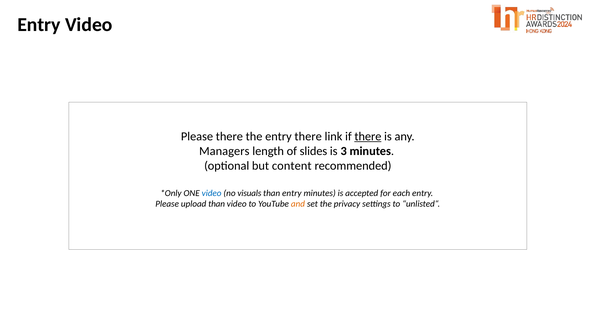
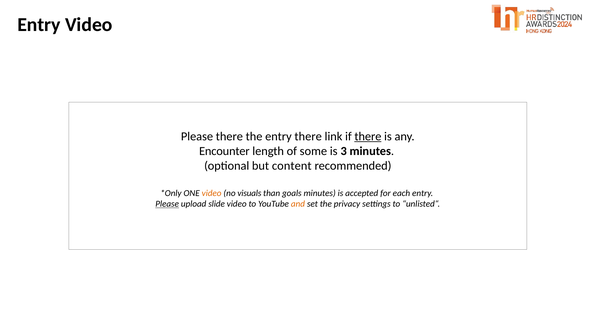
Managers: Managers -> Encounter
slides: slides -> some
video at (212, 193) colour: blue -> orange
than entry: entry -> goals
Please at (167, 204) underline: none -> present
upload than: than -> slide
